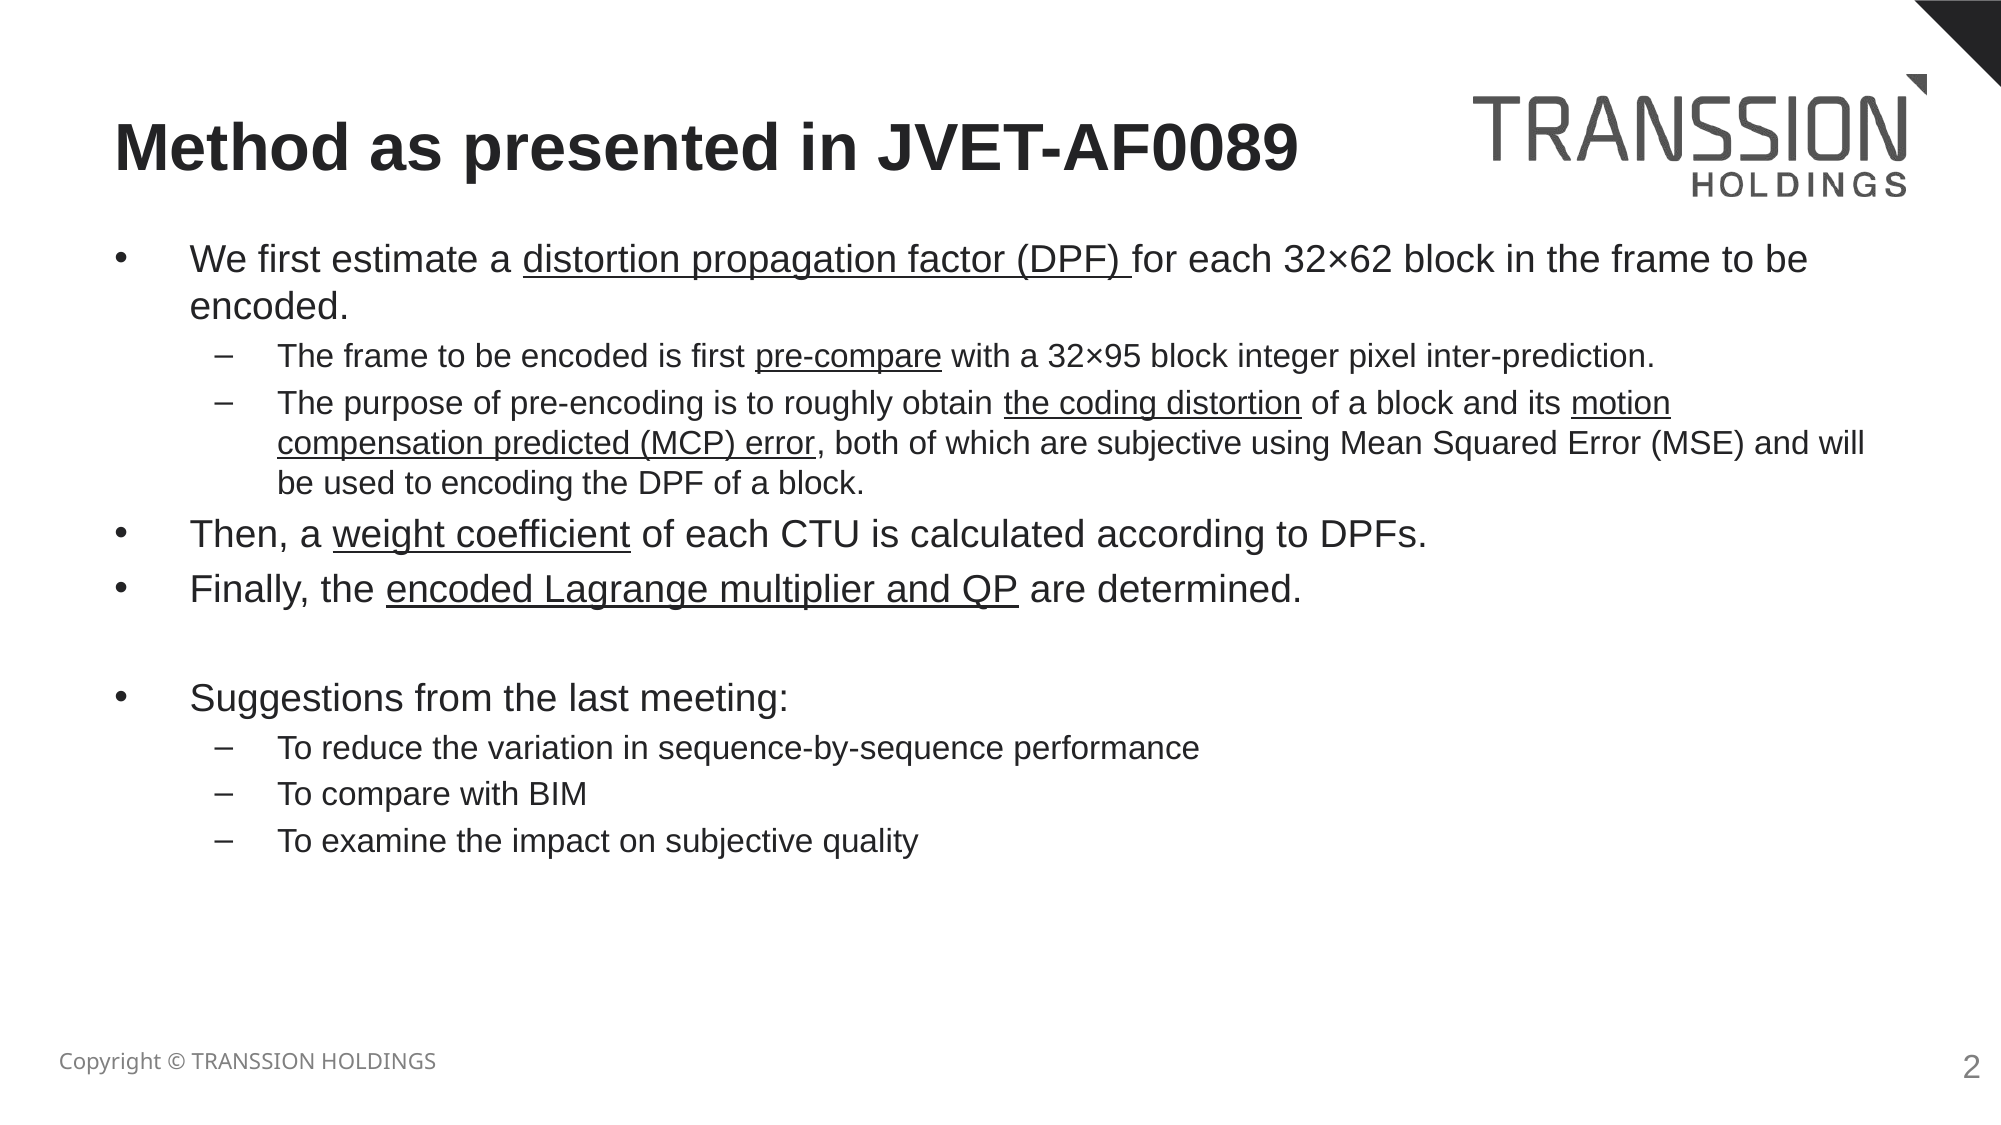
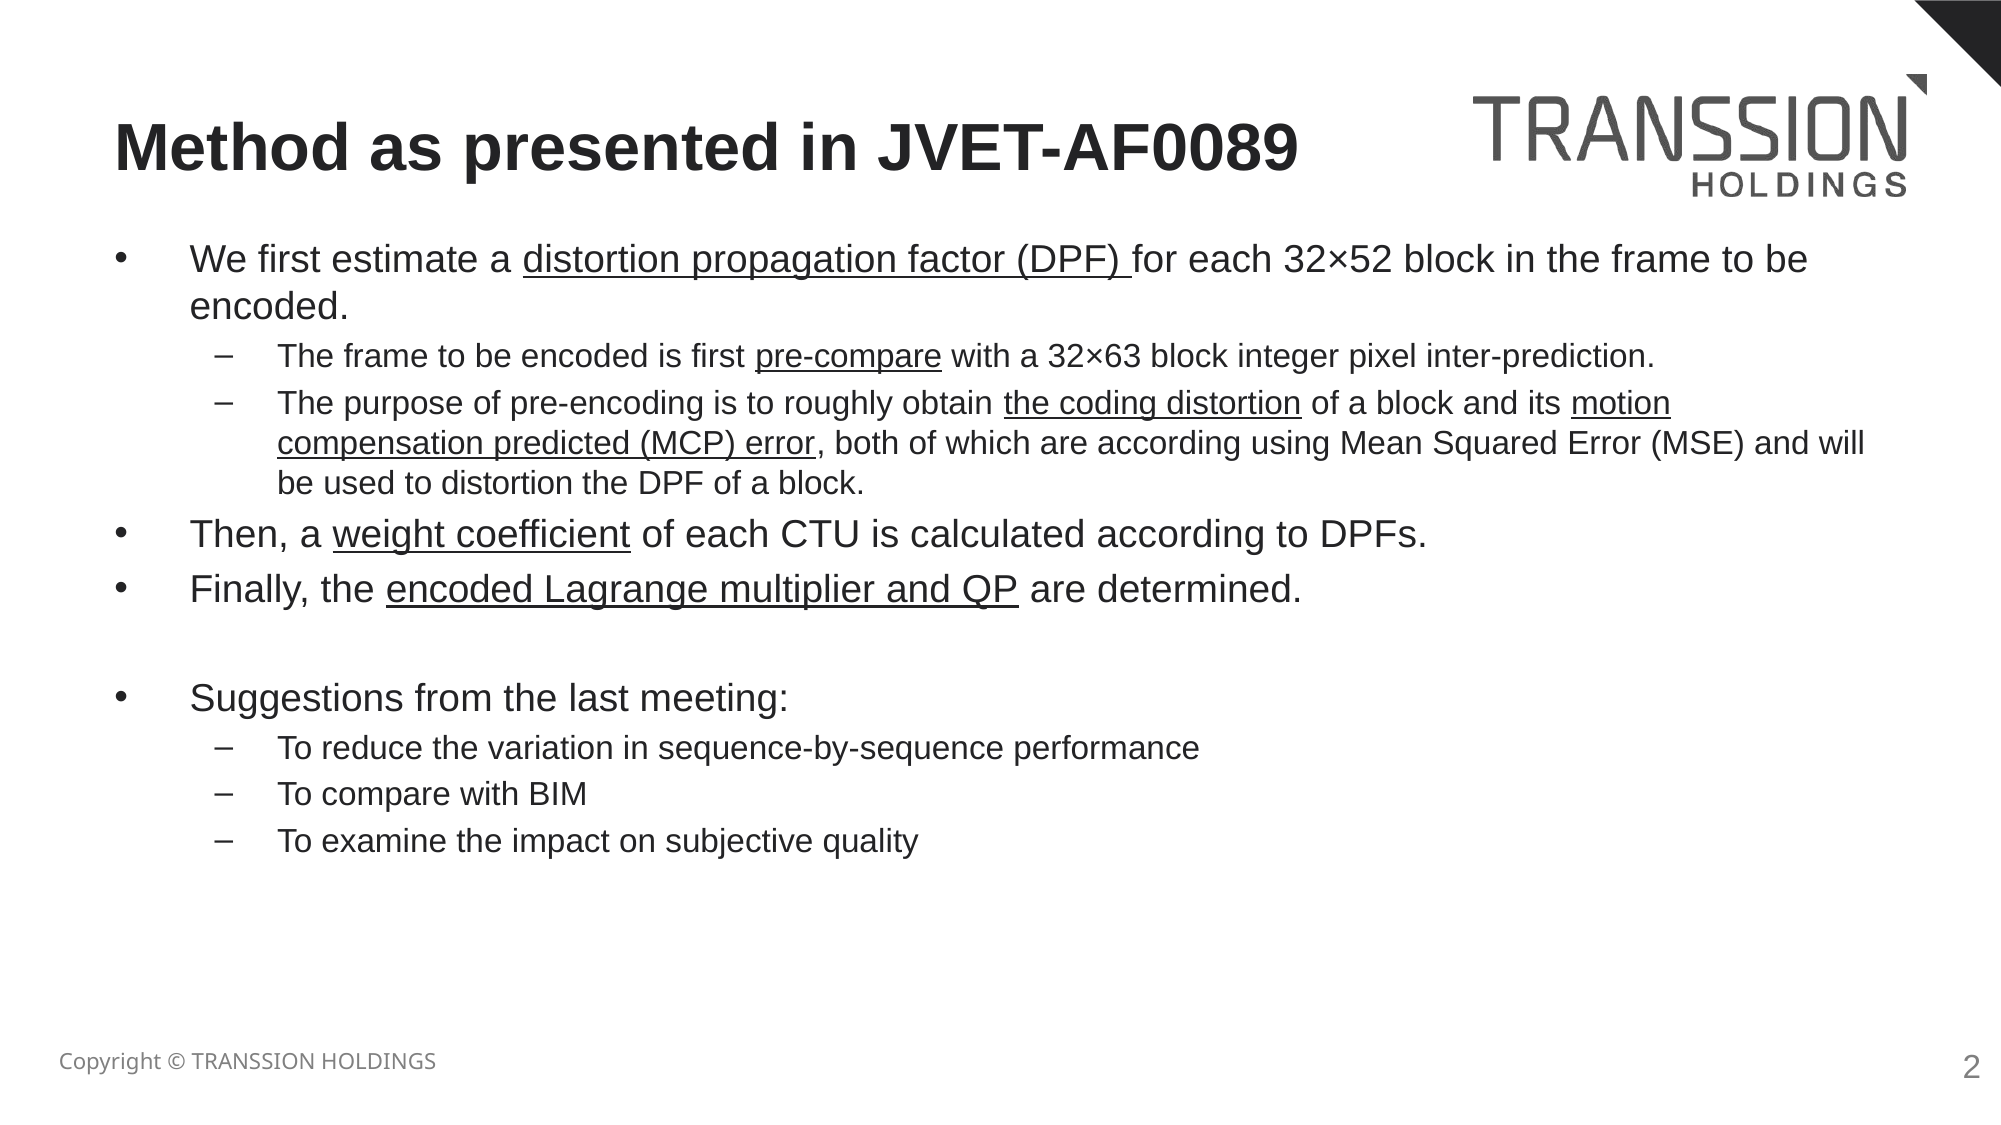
32×62: 32×62 -> 32×52
32×95: 32×95 -> 32×63
are subjective: subjective -> according
to encoding: encoding -> distortion
